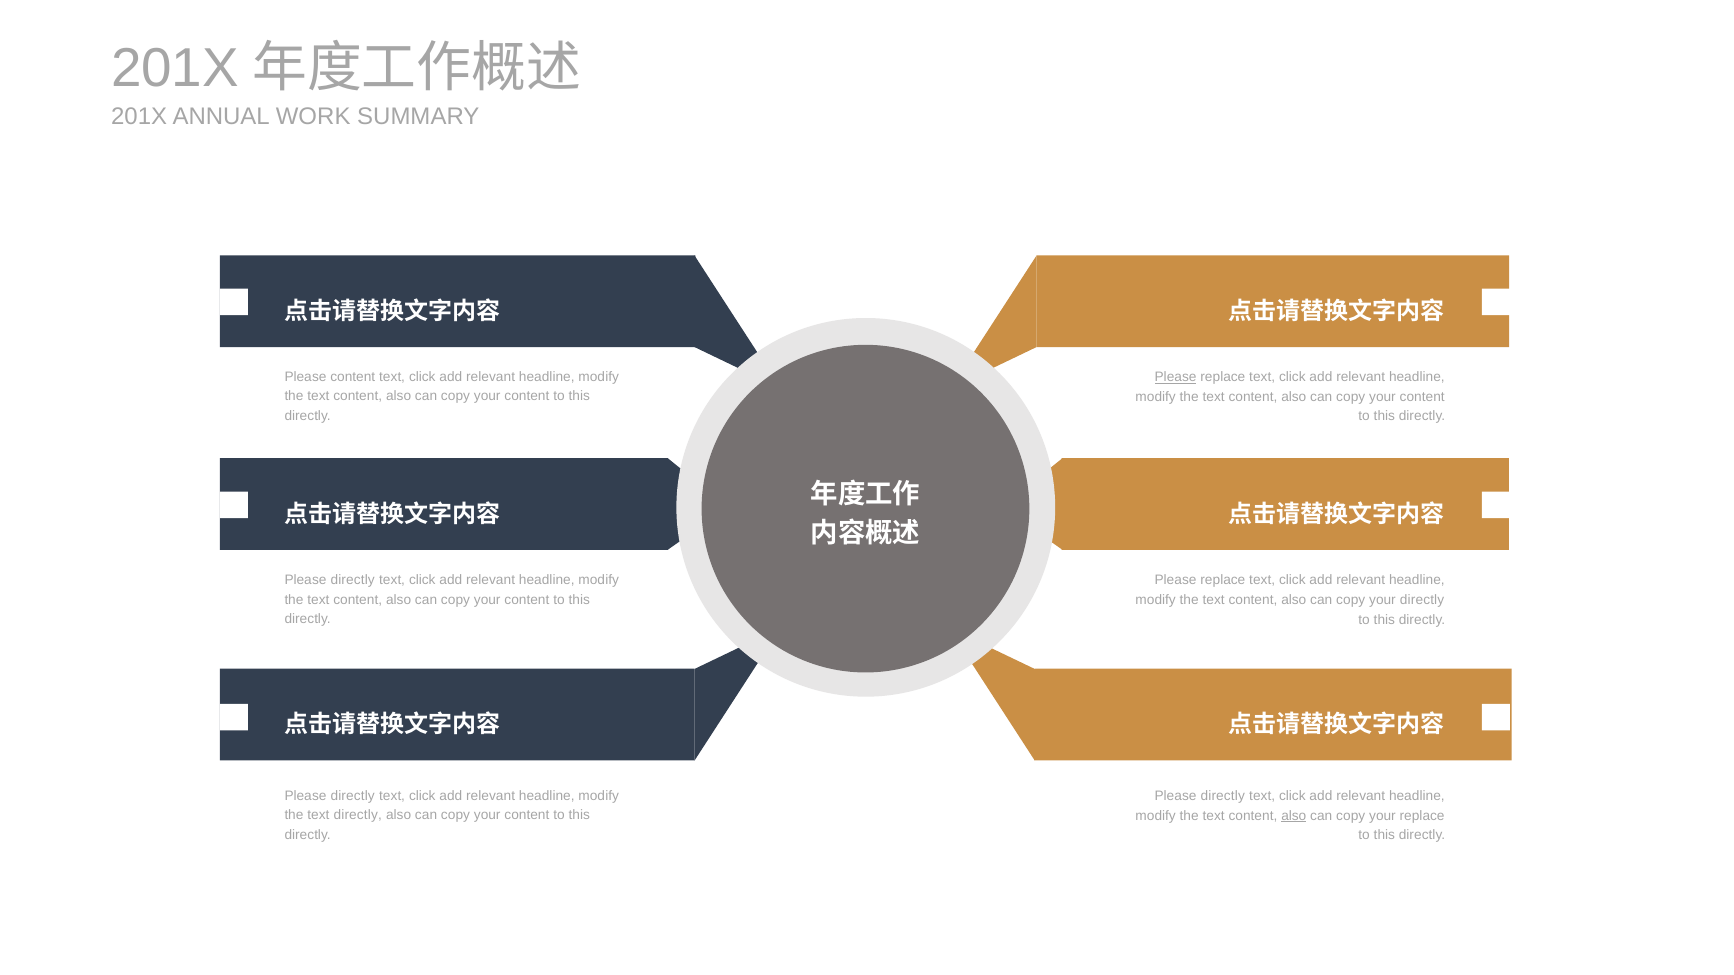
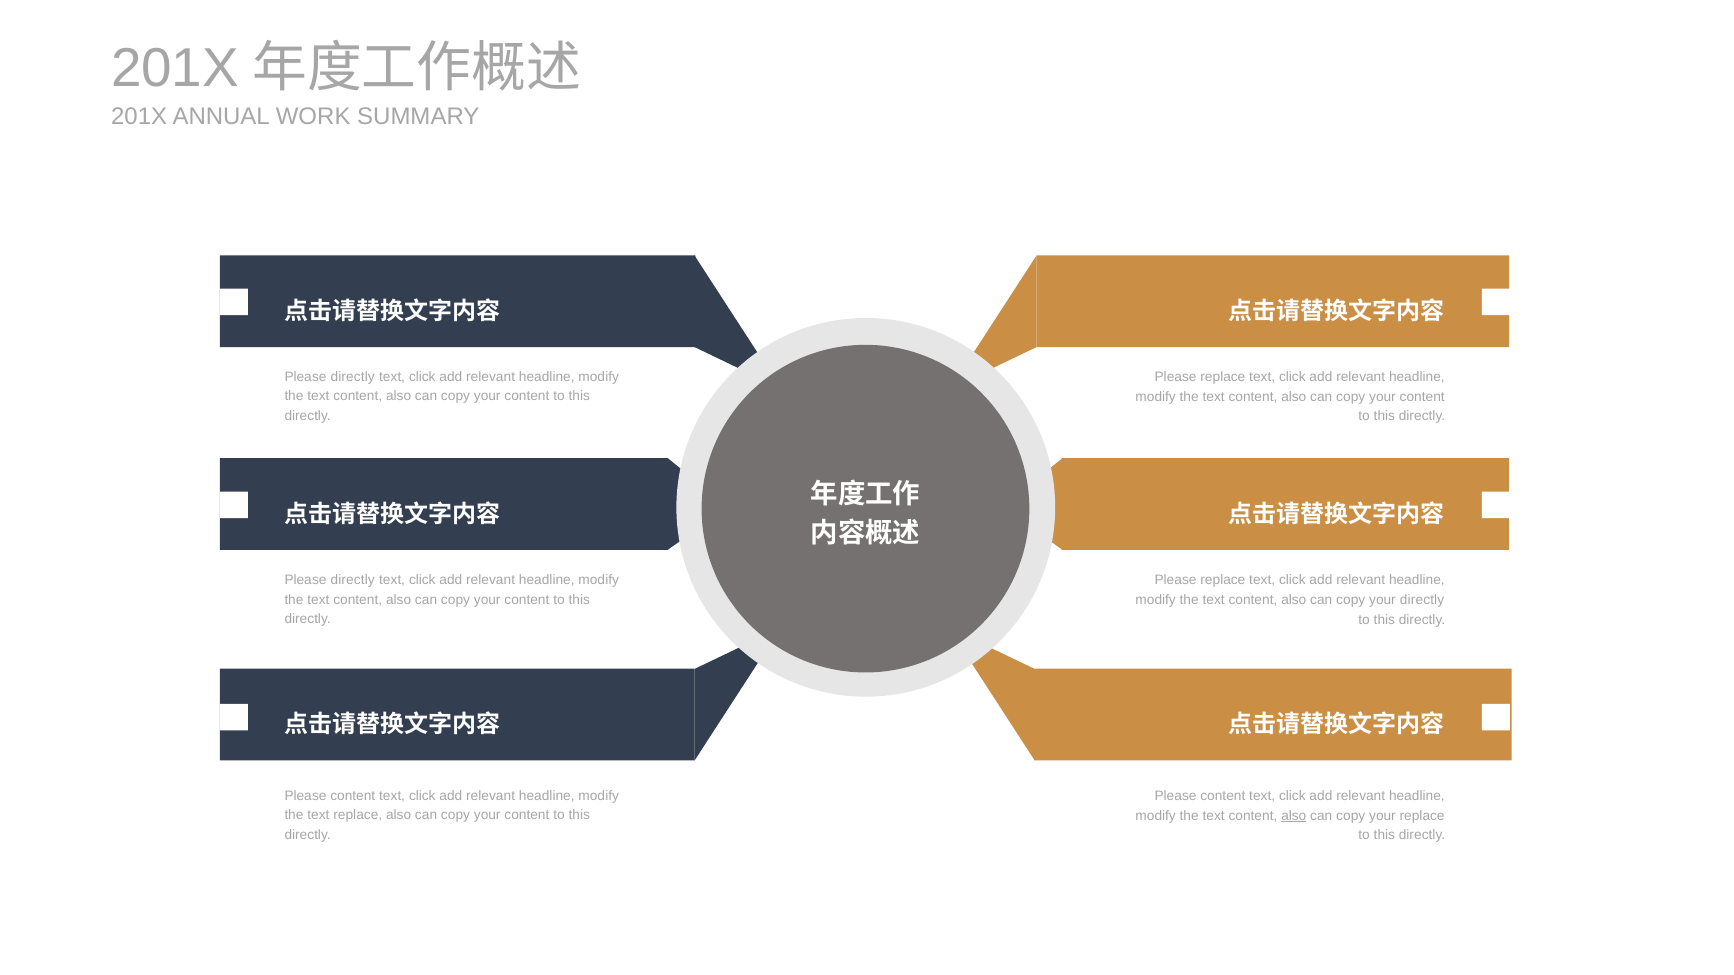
content at (353, 377): content -> directly
Please at (1176, 377) underline: present -> none
directly at (353, 796): directly -> content
directly at (1223, 796): directly -> content
text directly: directly -> replace
